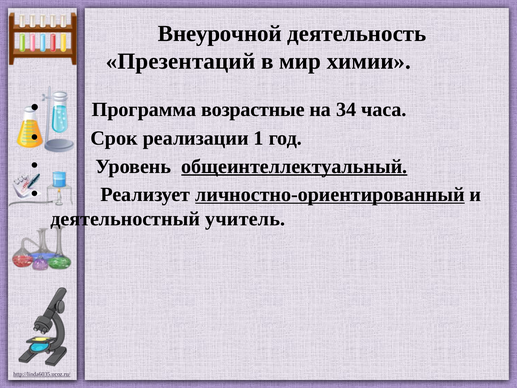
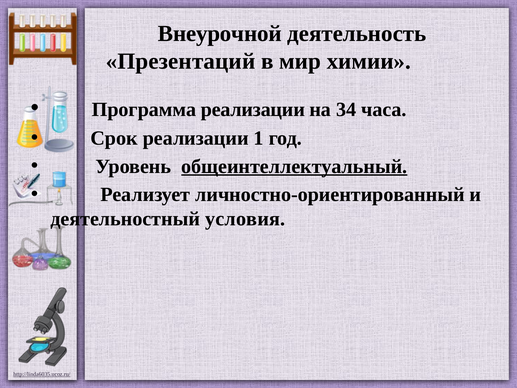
Программа возрастные: возрастные -> реализации
личностно-ориентированный underline: present -> none
учитель: учитель -> условия
